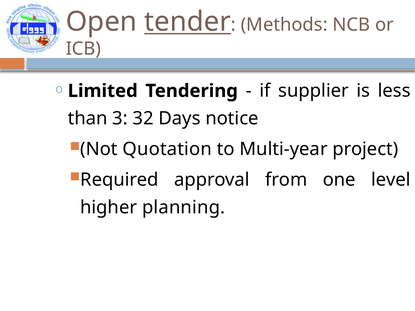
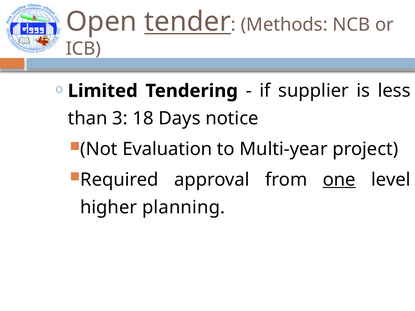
32: 32 -> 18
Quotation: Quotation -> Evaluation
one underline: none -> present
